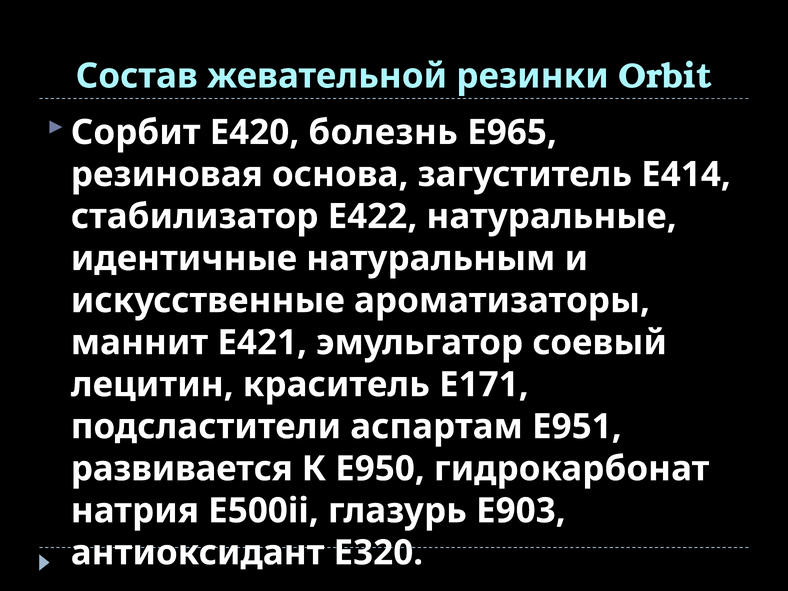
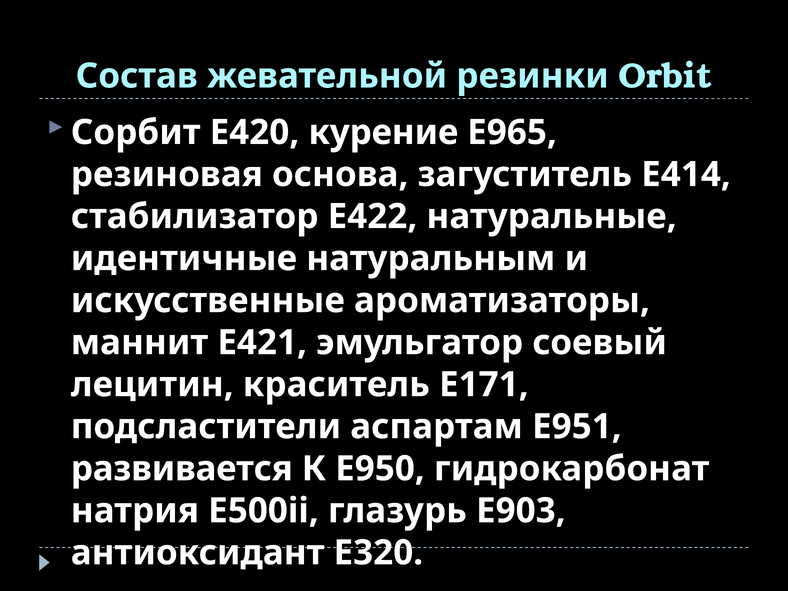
болезнь: болезнь -> курение
